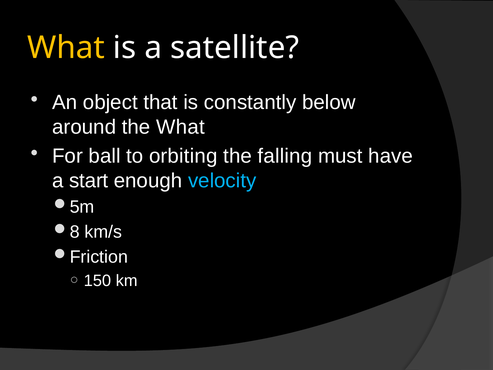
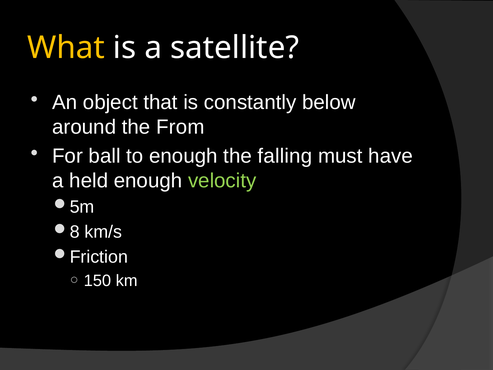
the What: What -> From
to orbiting: orbiting -> enough
start: start -> held
velocity colour: light blue -> light green
